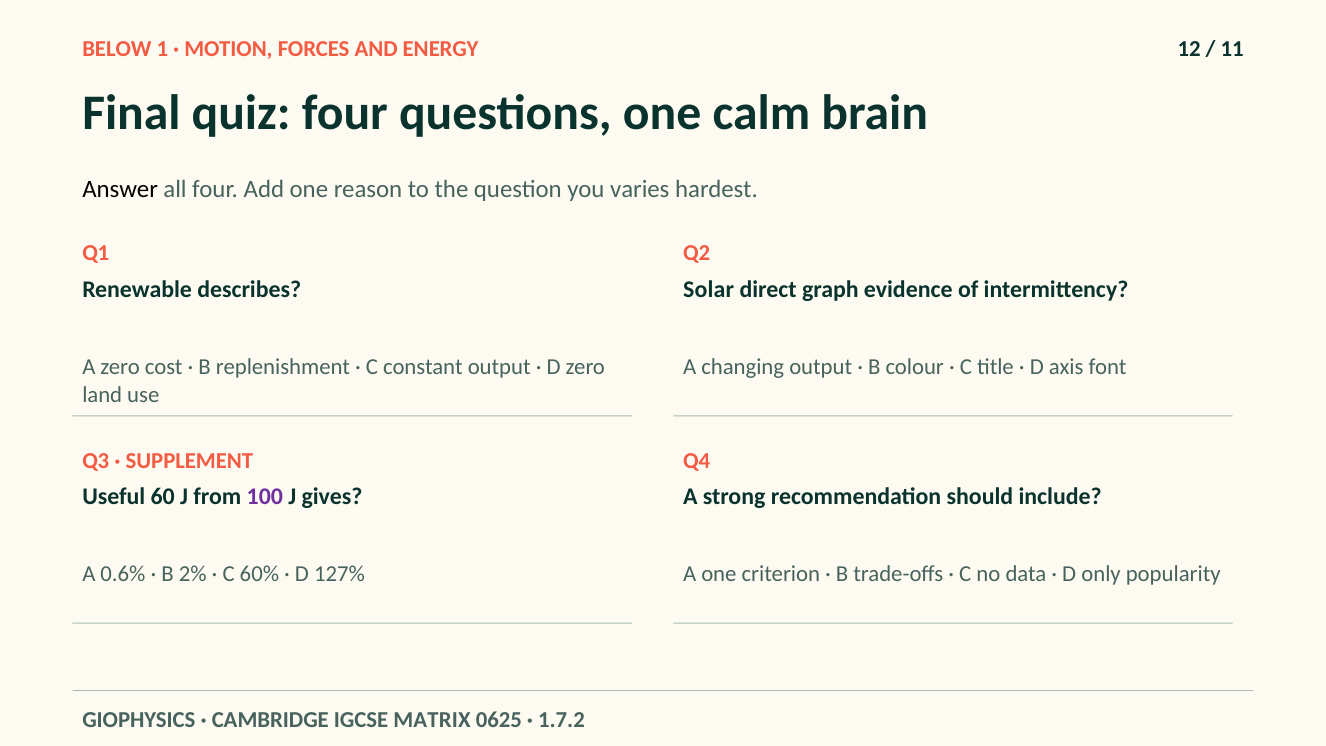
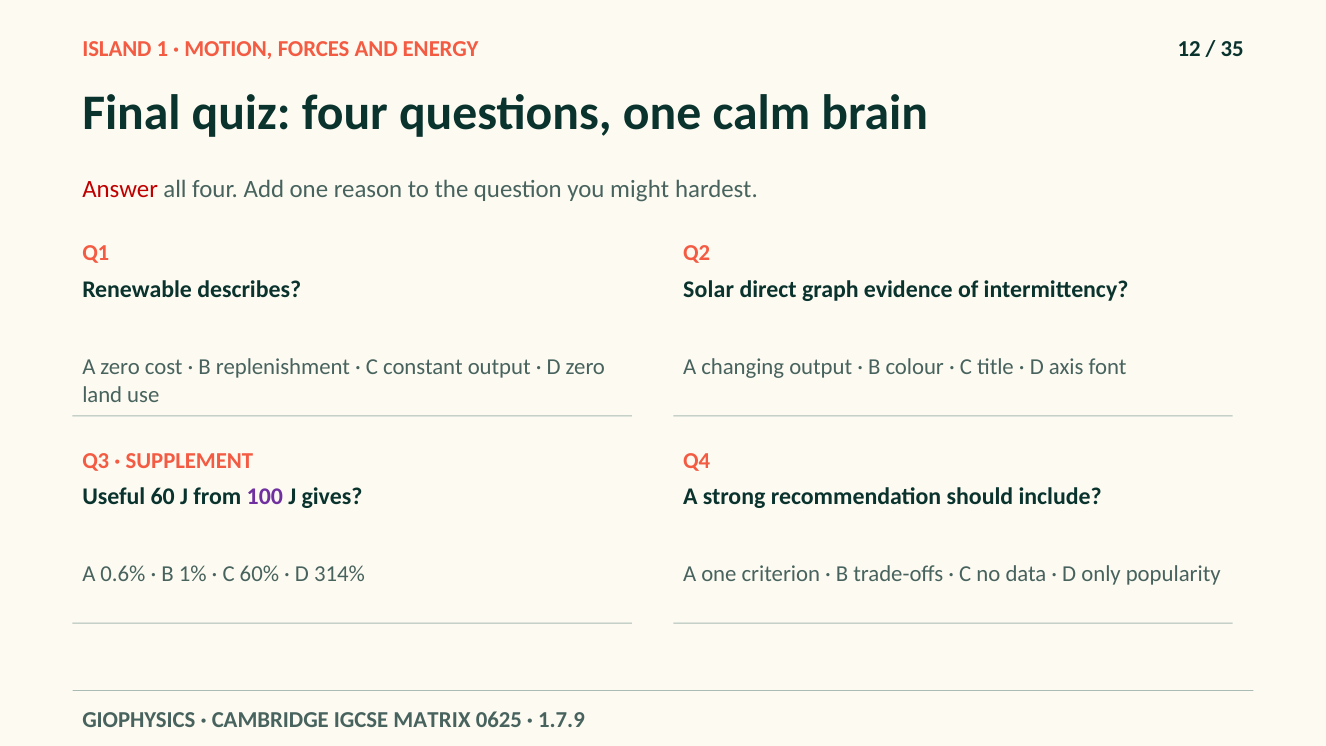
BELOW: BELOW -> ISLAND
11: 11 -> 35
Answer colour: black -> red
varies: varies -> might
2%: 2% -> 1%
127%: 127% -> 314%
1.7.2: 1.7.2 -> 1.7.9
